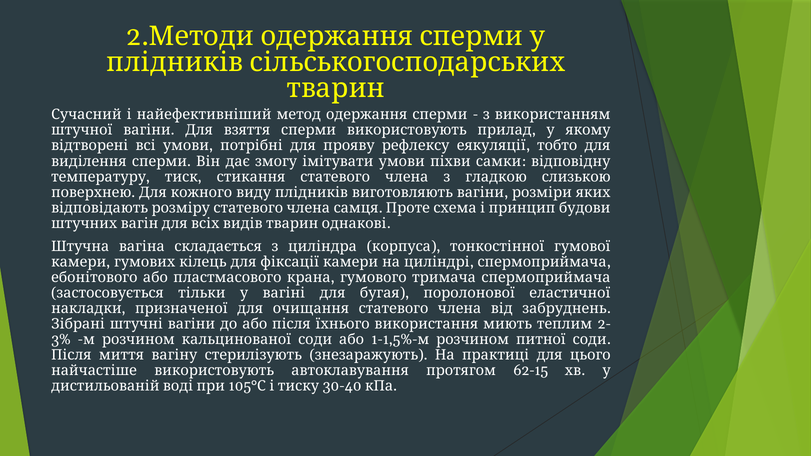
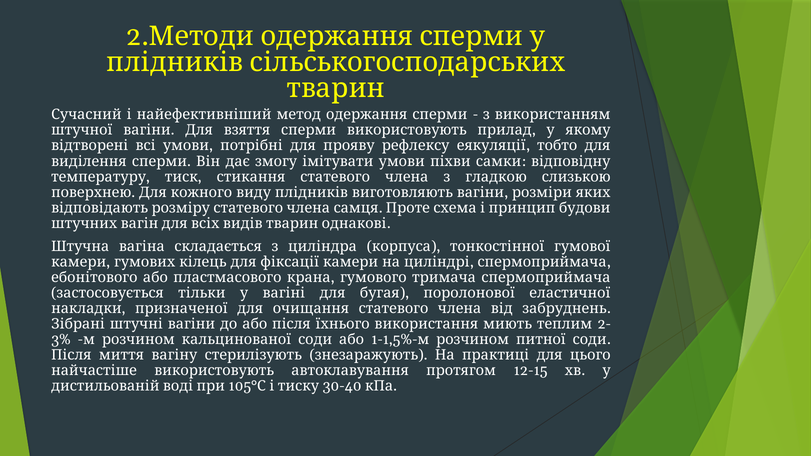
62-15: 62-15 -> 12-15
